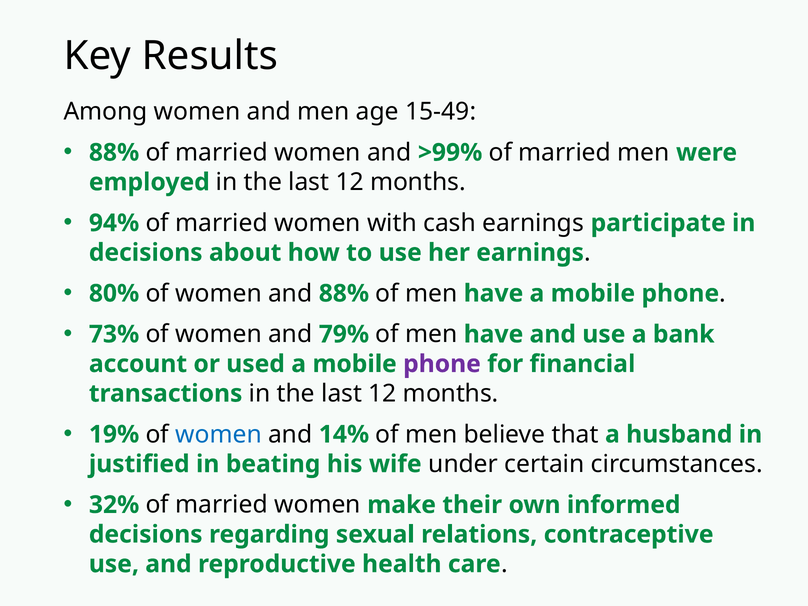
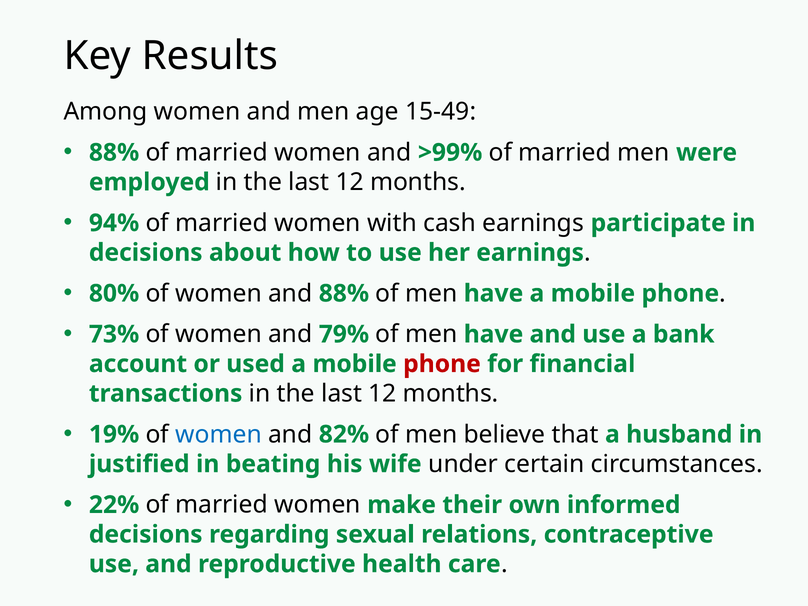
phone at (442, 364) colour: purple -> red
14%: 14% -> 82%
32%: 32% -> 22%
